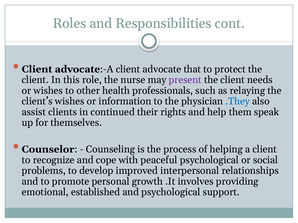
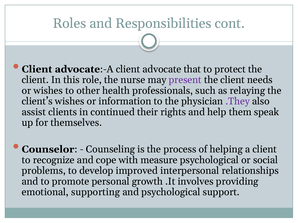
.They colour: blue -> purple
peaceful: peaceful -> measure
established: established -> supporting
